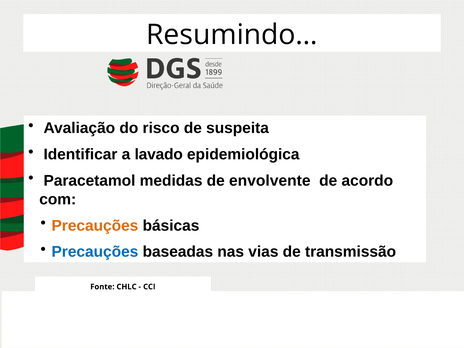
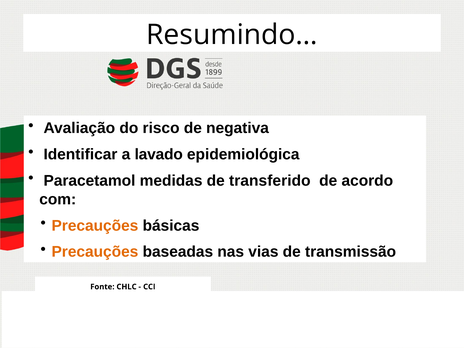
suspeita: suspeita -> negativa
envolvente: envolvente -> transferido
Precauções at (95, 252) colour: blue -> orange
